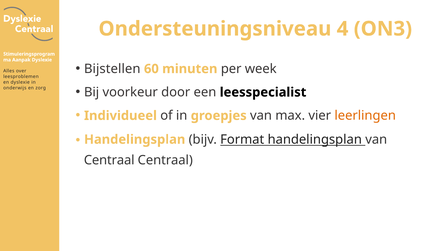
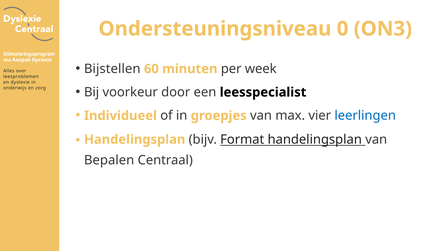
4: 4 -> 0
leerlingen colour: orange -> blue
Centraal at (109, 160): Centraal -> Bepalen
